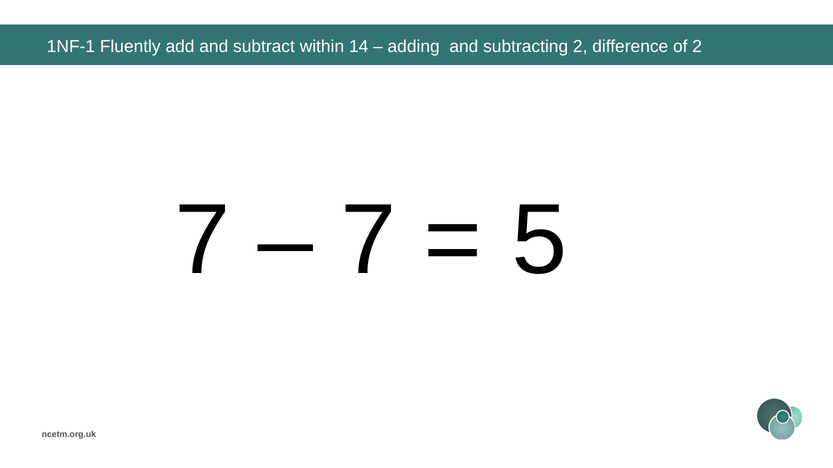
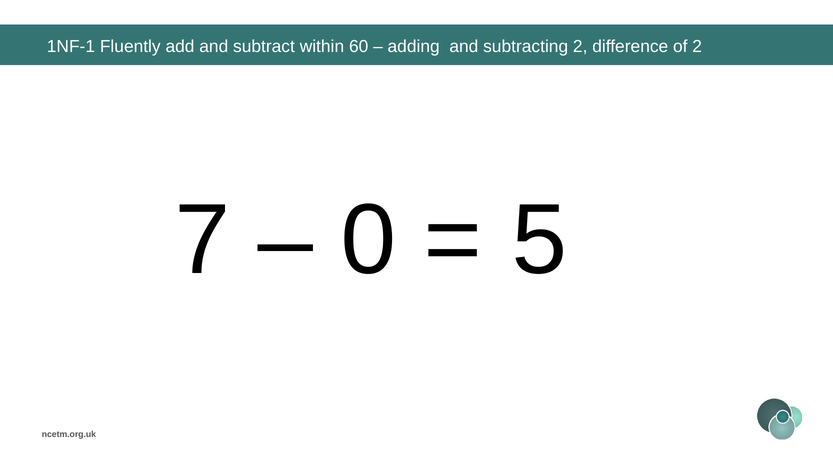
14: 14 -> 60
7 at (369, 240): 7 -> 0
